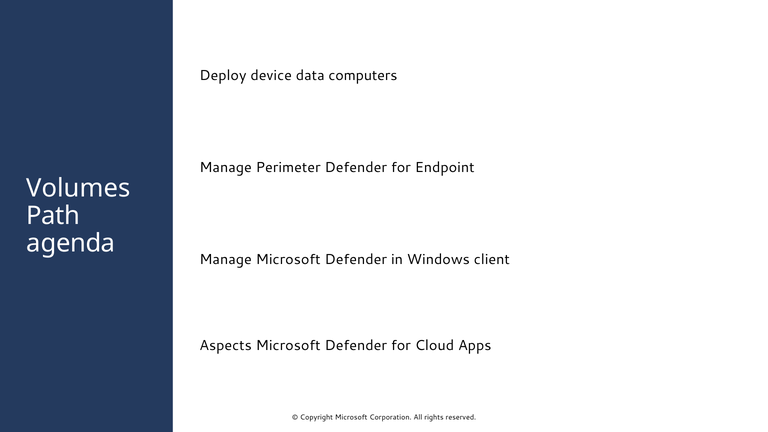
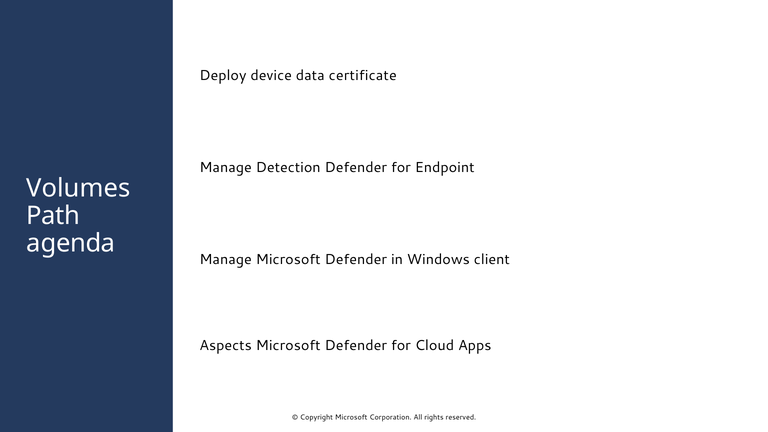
computers: computers -> certificate
Perimeter: Perimeter -> Detection
